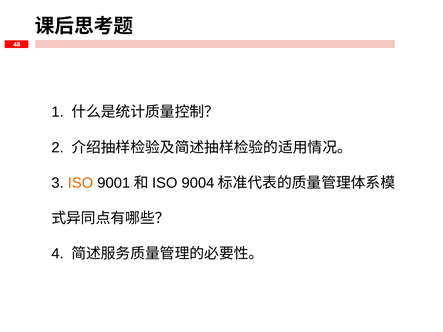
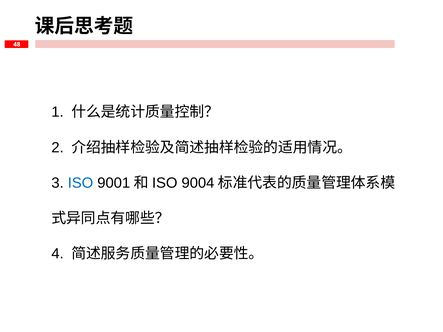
ISO colour: orange -> blue
